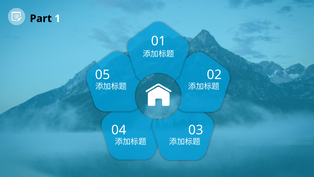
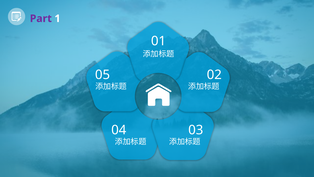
Part colour: black -> purple
